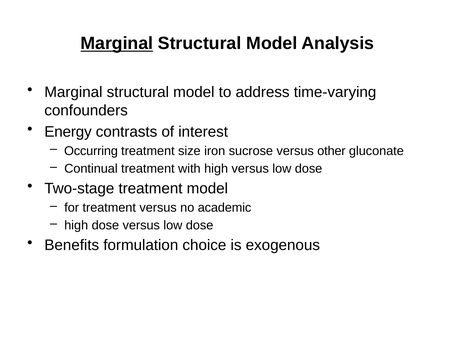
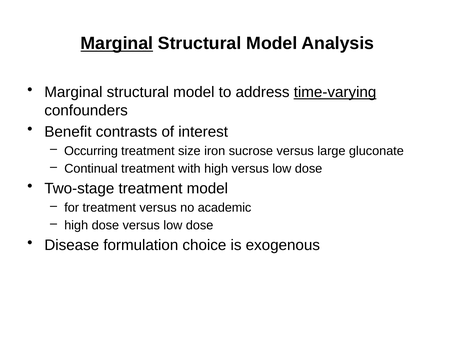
time-varying underline: none -> present
Energy: Energy -> Benefit
other: other -> large
Benefits: Benefits -> Disease
